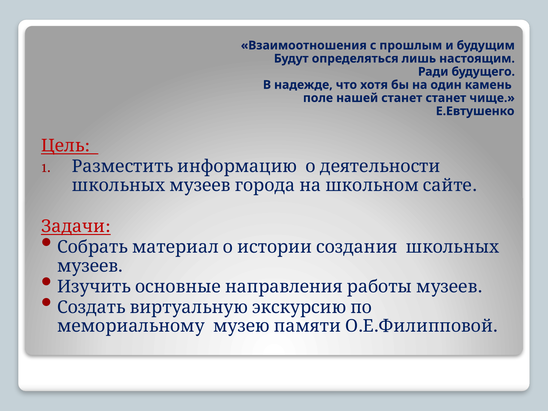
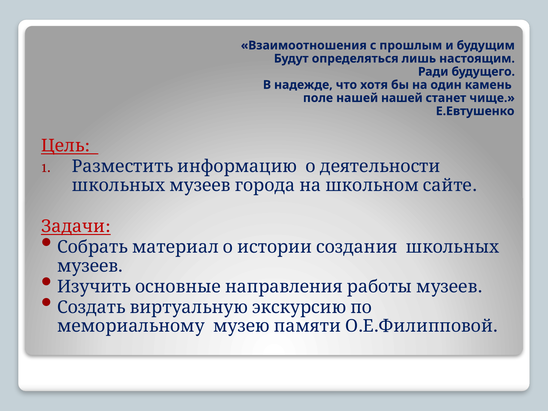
нашей станет: станет -> нашей
